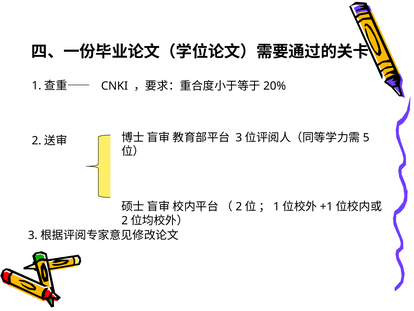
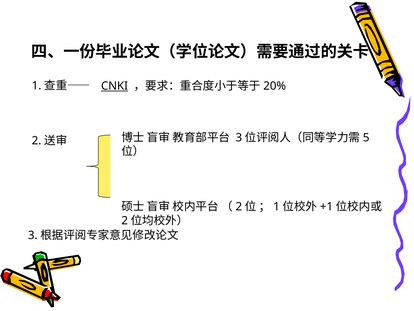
CNKI underline: none -> present
